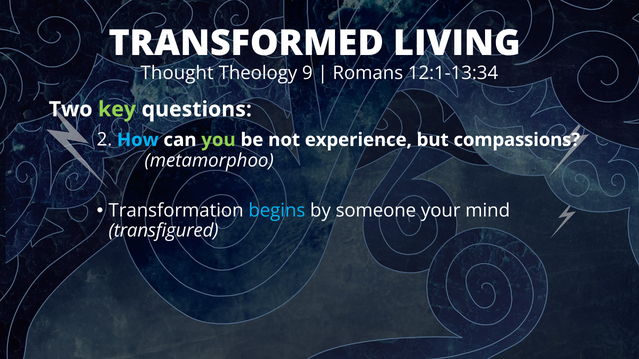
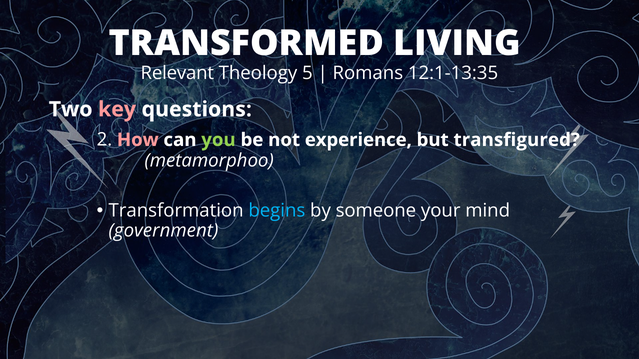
Thought: Thought -> Relevant
9: 9 -> 5
12:1-13:34: 12:1-13:34 -> 12:1-13:35
key colour: light green -> pink
How colour: light blue -> pink
compassions: compassions -> transfigured
transfigured: transfigured -> government
